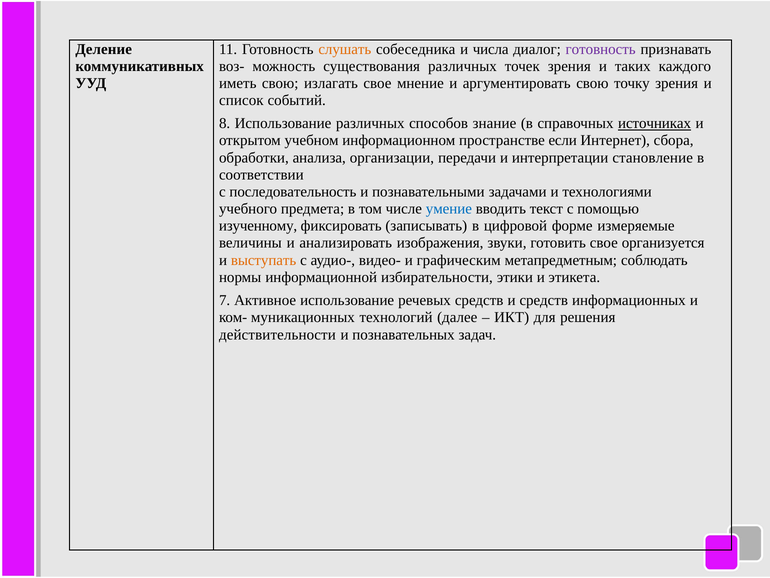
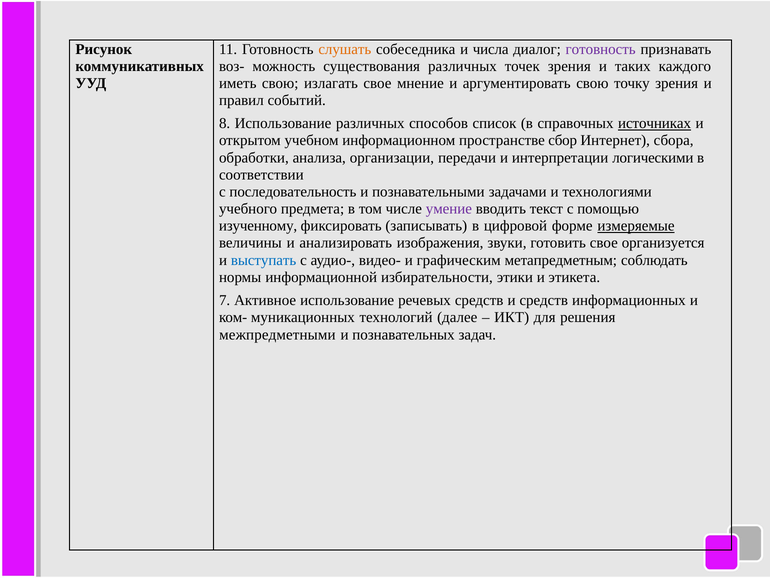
Деление: Деление -> Рисунок
список: список -> правил
знание: знание -> список
если: если -> сбор
становление: становление -> логическими
умение colour: blue -> purple
измеряемые underline: none -> present
выступать colour: orange -> blue
действительности: действительности -> межпредметными
